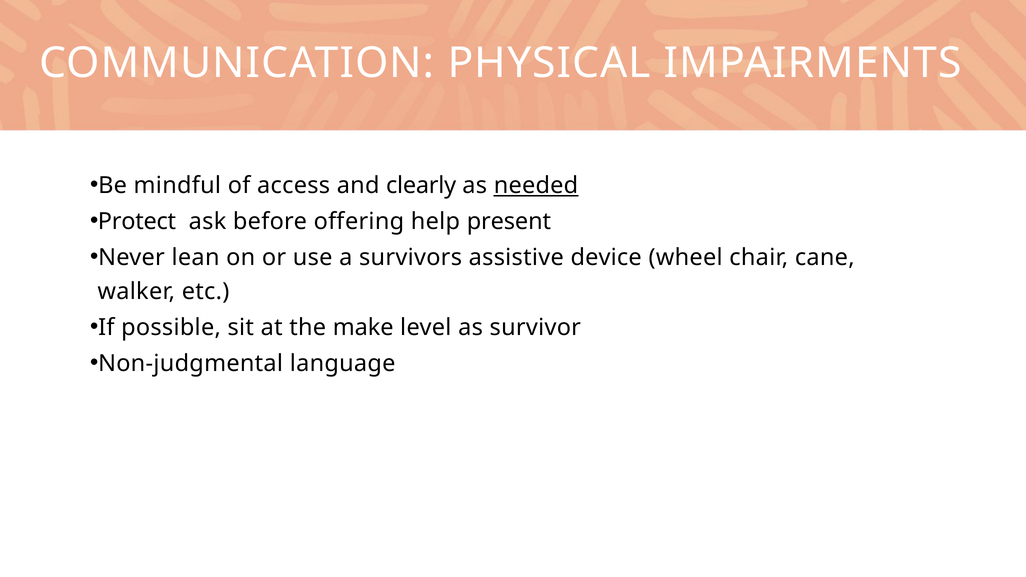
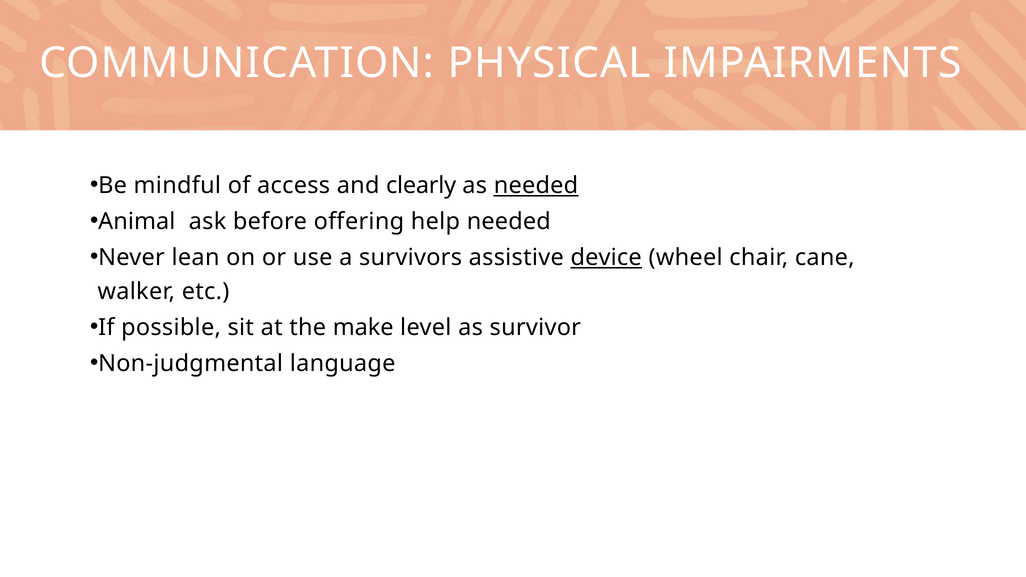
Protect: Protect -> Animal
help present: present -> needed
device underline: none -> present
